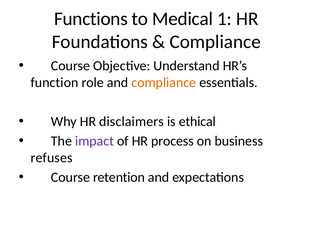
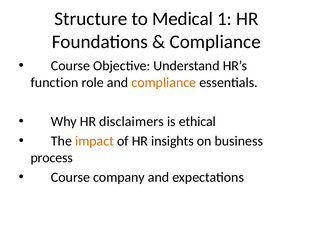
Functions: Functions -> Structure
impact colour: purple -> orange
process: process -> insights
refuses: refuses -> process
retention: retention -> company
